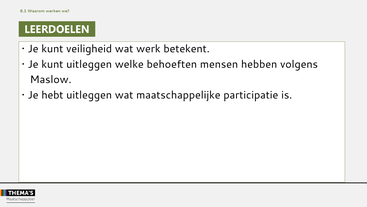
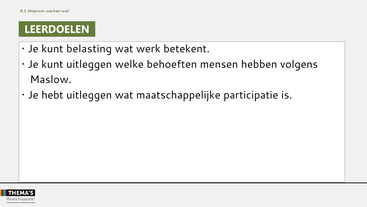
veiligheid: veiligheid -> belasting
